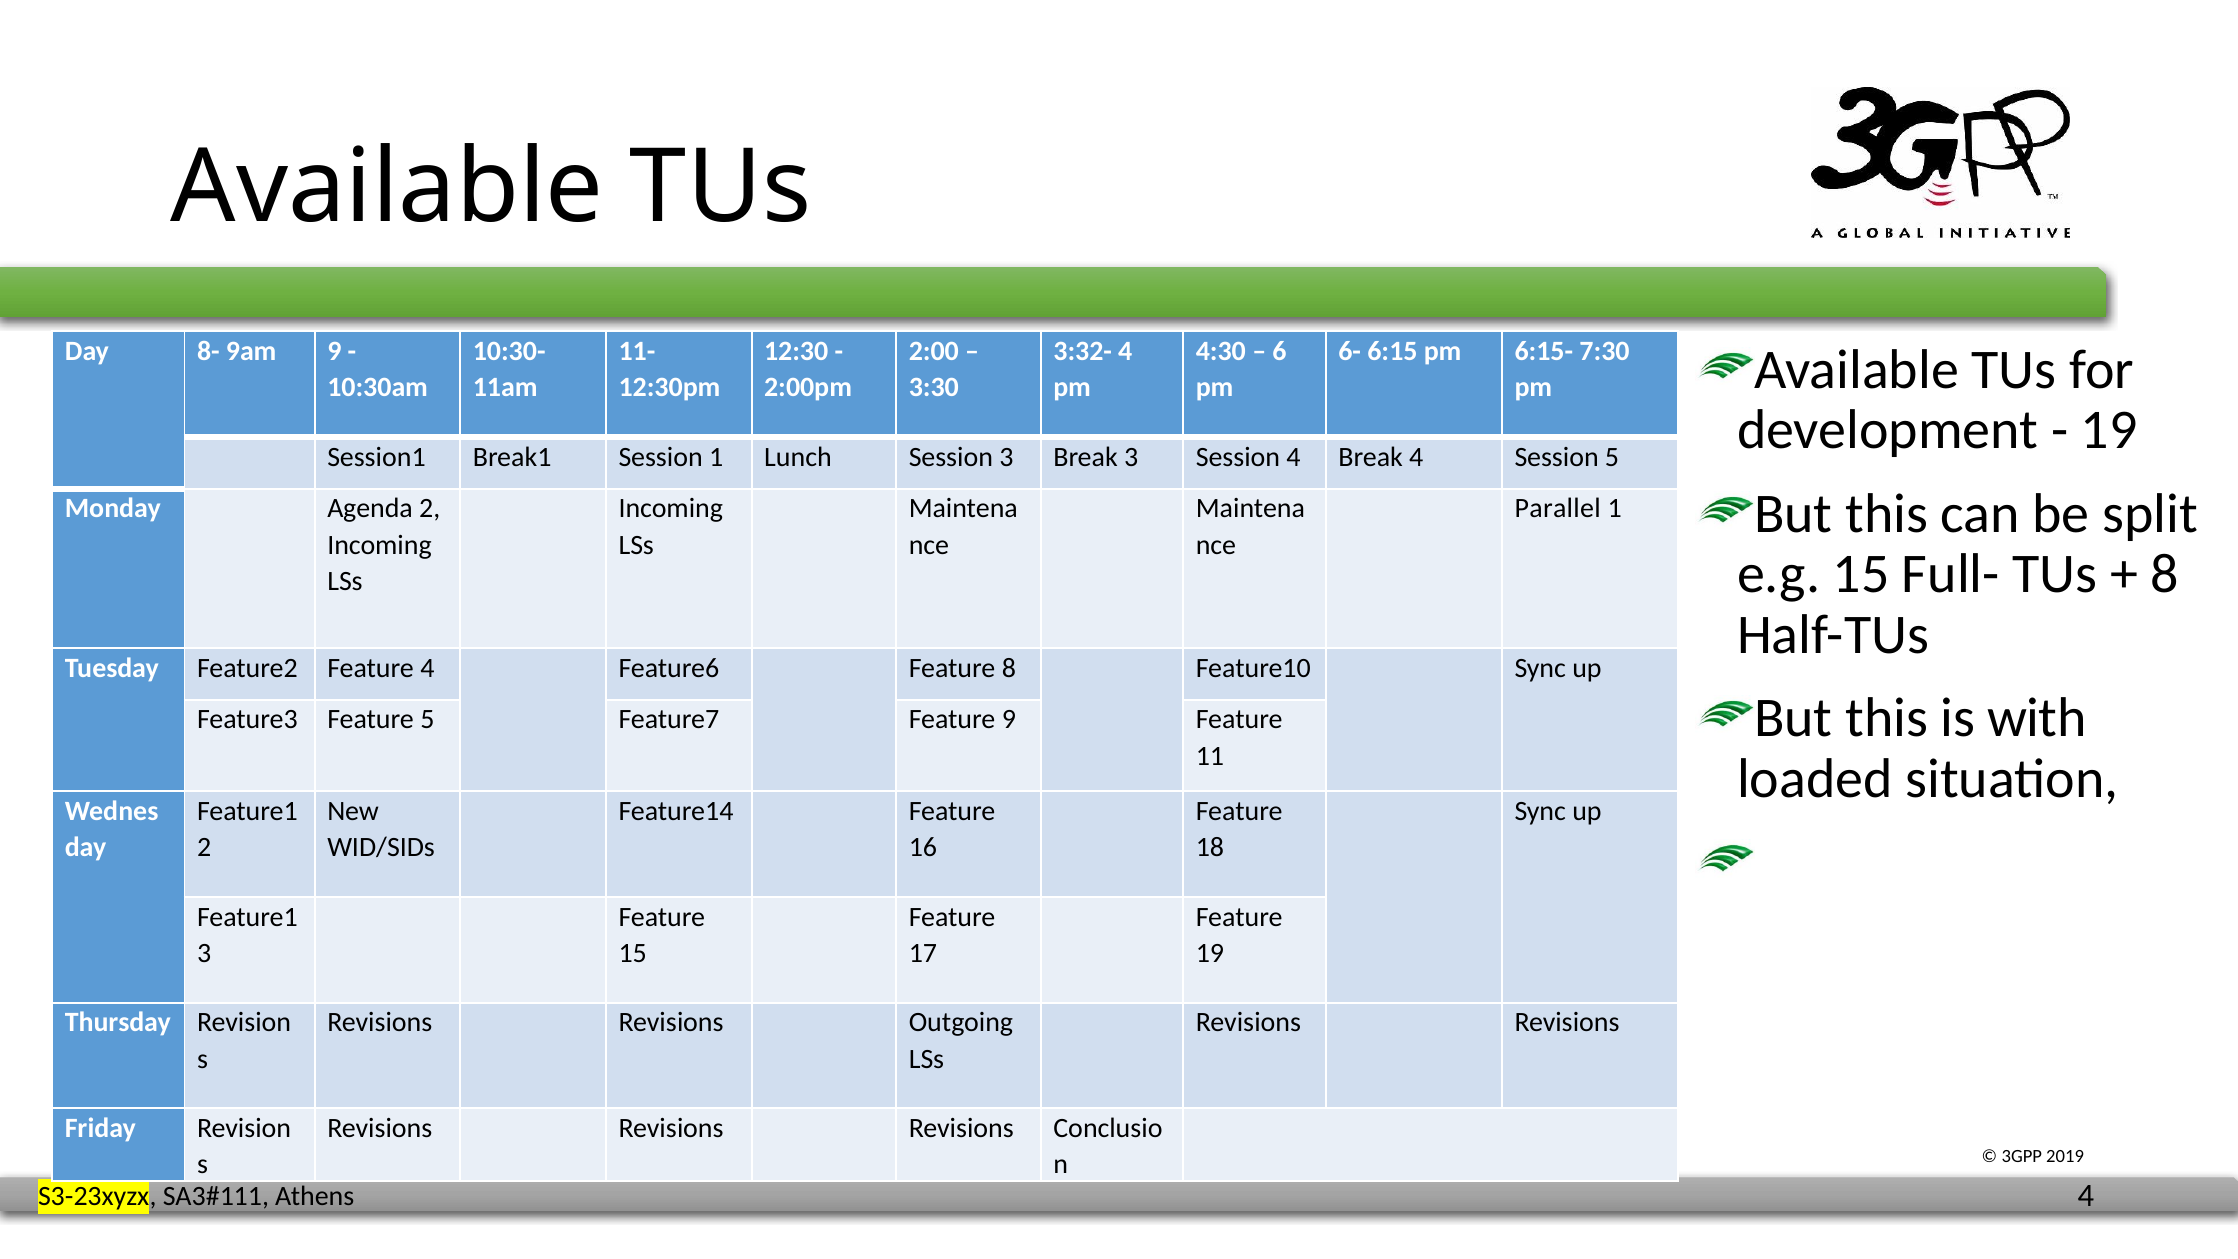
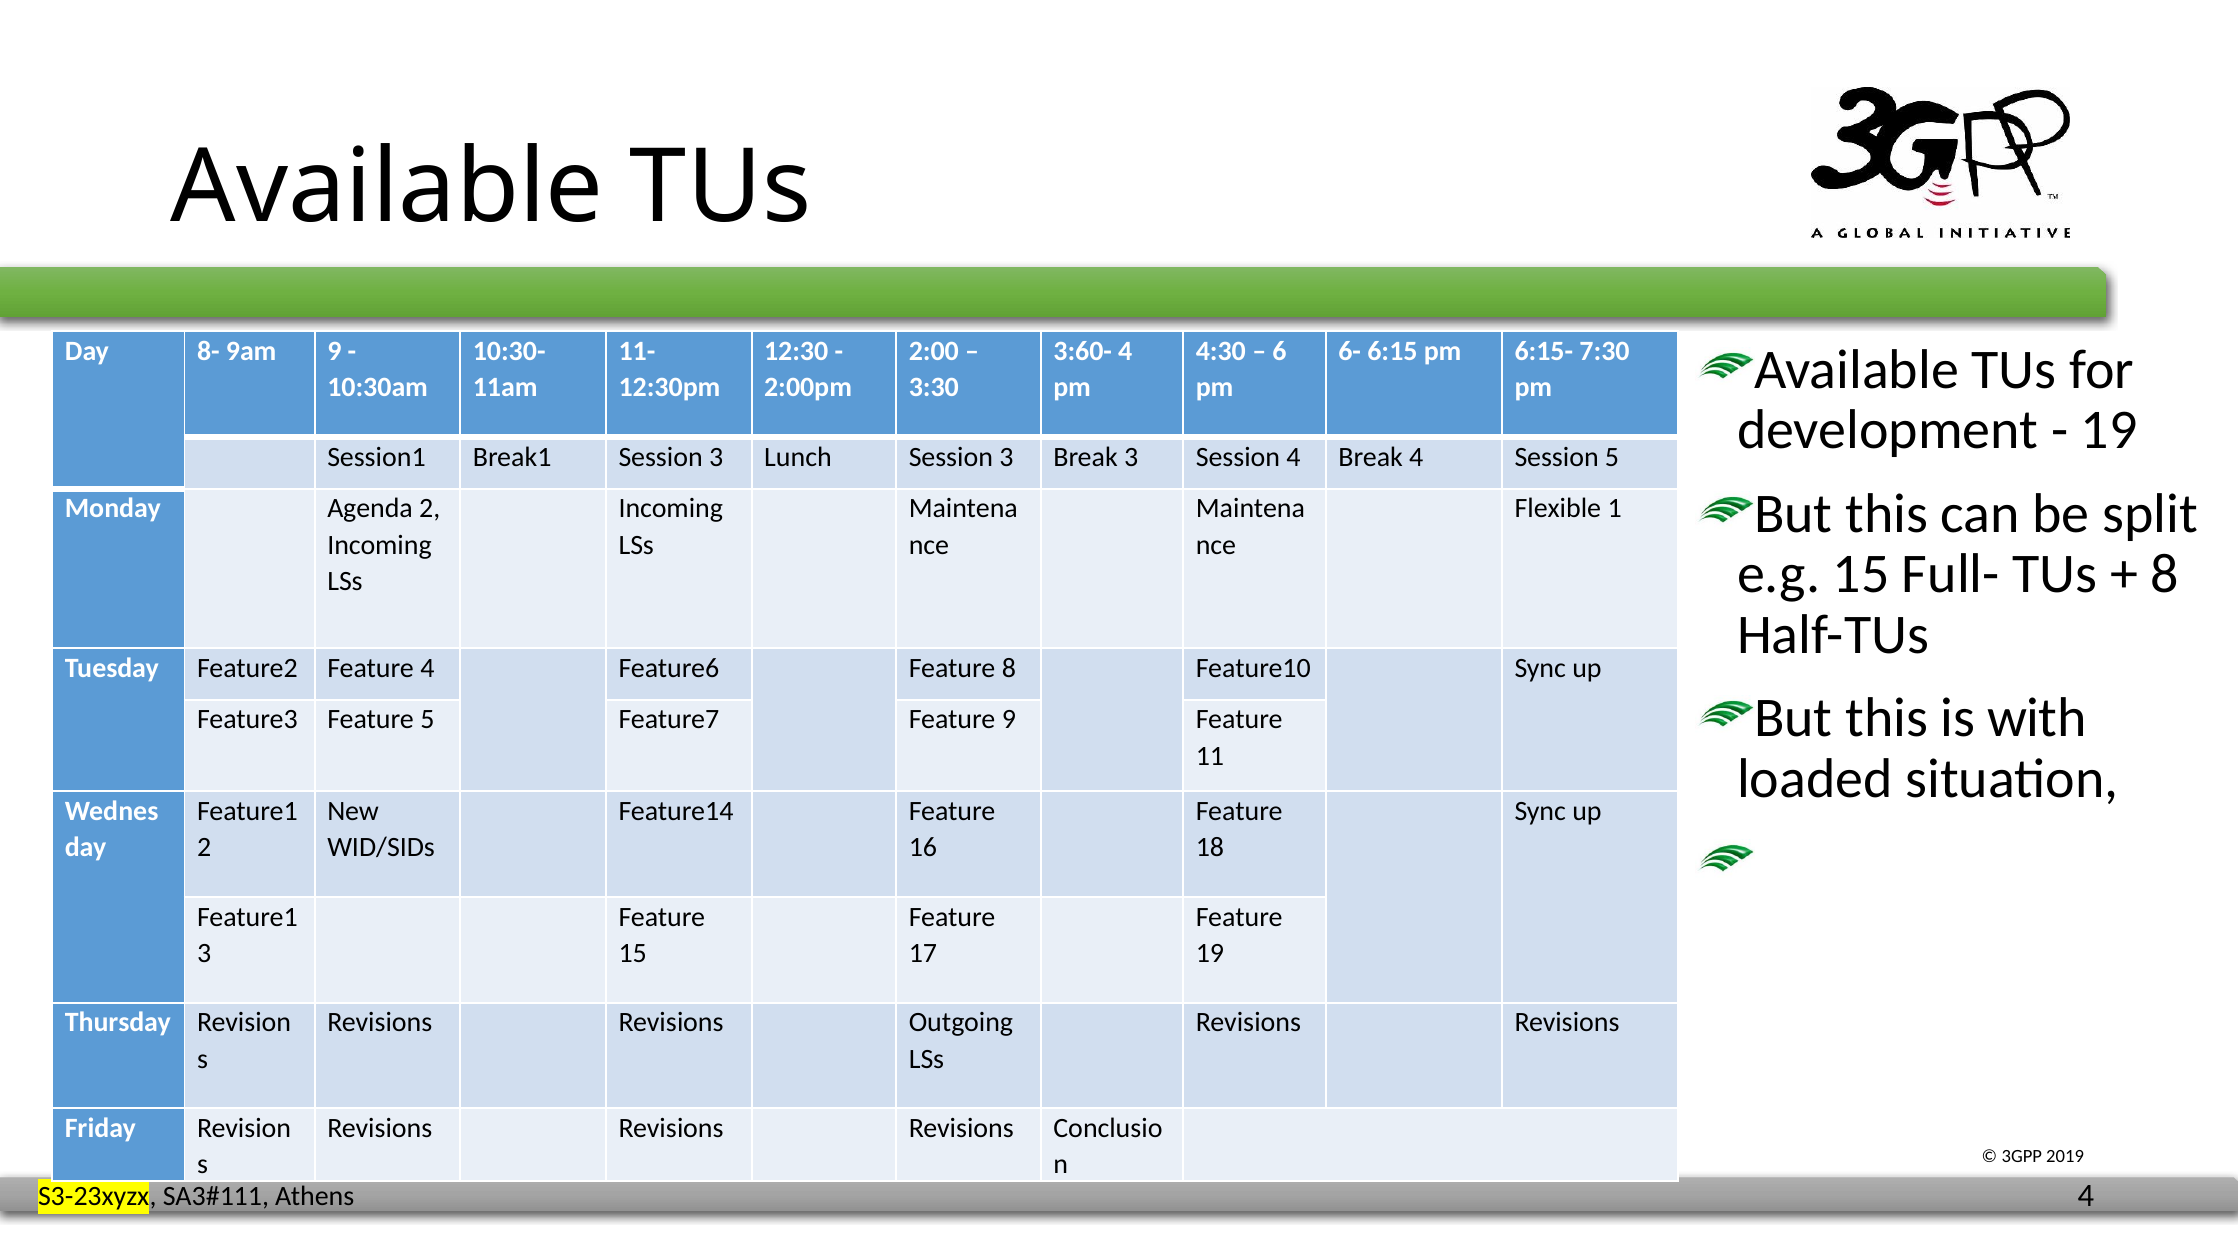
3:32-: 3:32- -> 3:60-
Break1 Session 1: 1 -> 3
Parallel: Parallel -> Flexible
